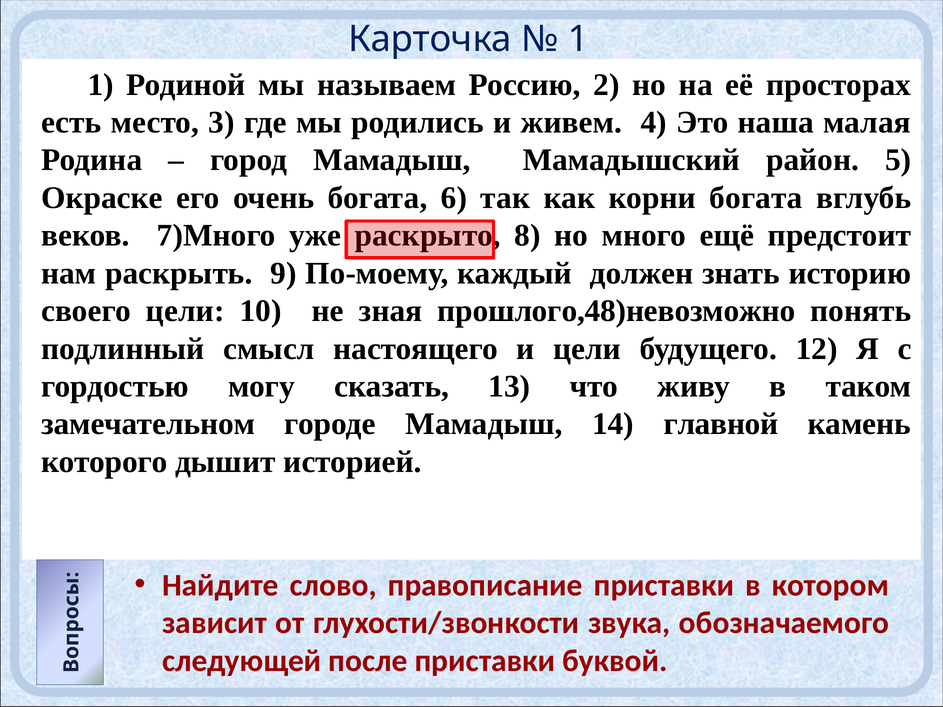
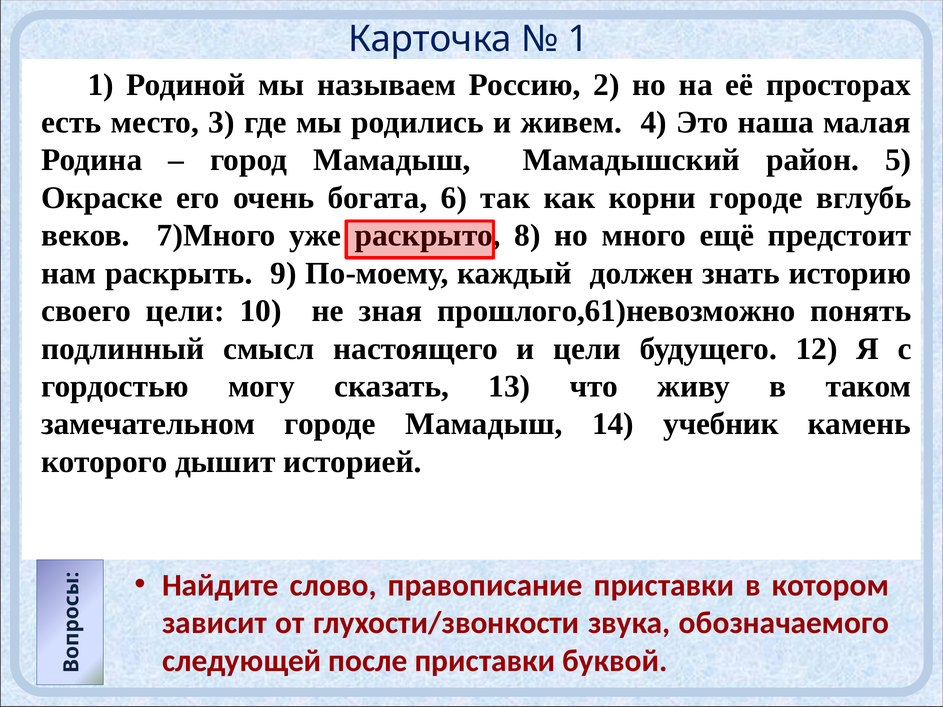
корни богата: богата -> городе
прошлого,48)невозможно: прошлого,48)невозможно -> прошлого,61)невозможно
главной: главной -> учебник
